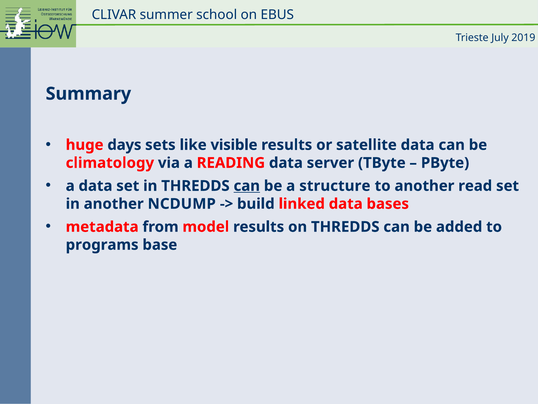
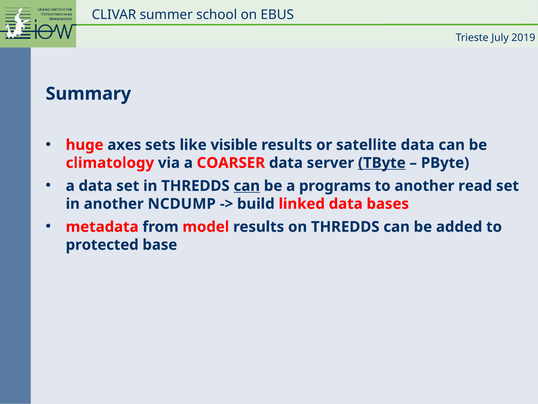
days: days -> axes
READING: READING -> COARSER
TByte underline: none -> present
structure: structure -> programs
programs: programs -> protected
